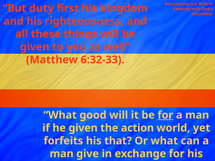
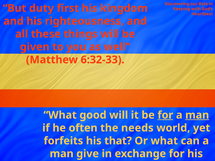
man at (197, 115) underline: none -> present
he given: given -> often
action: action -> needs
